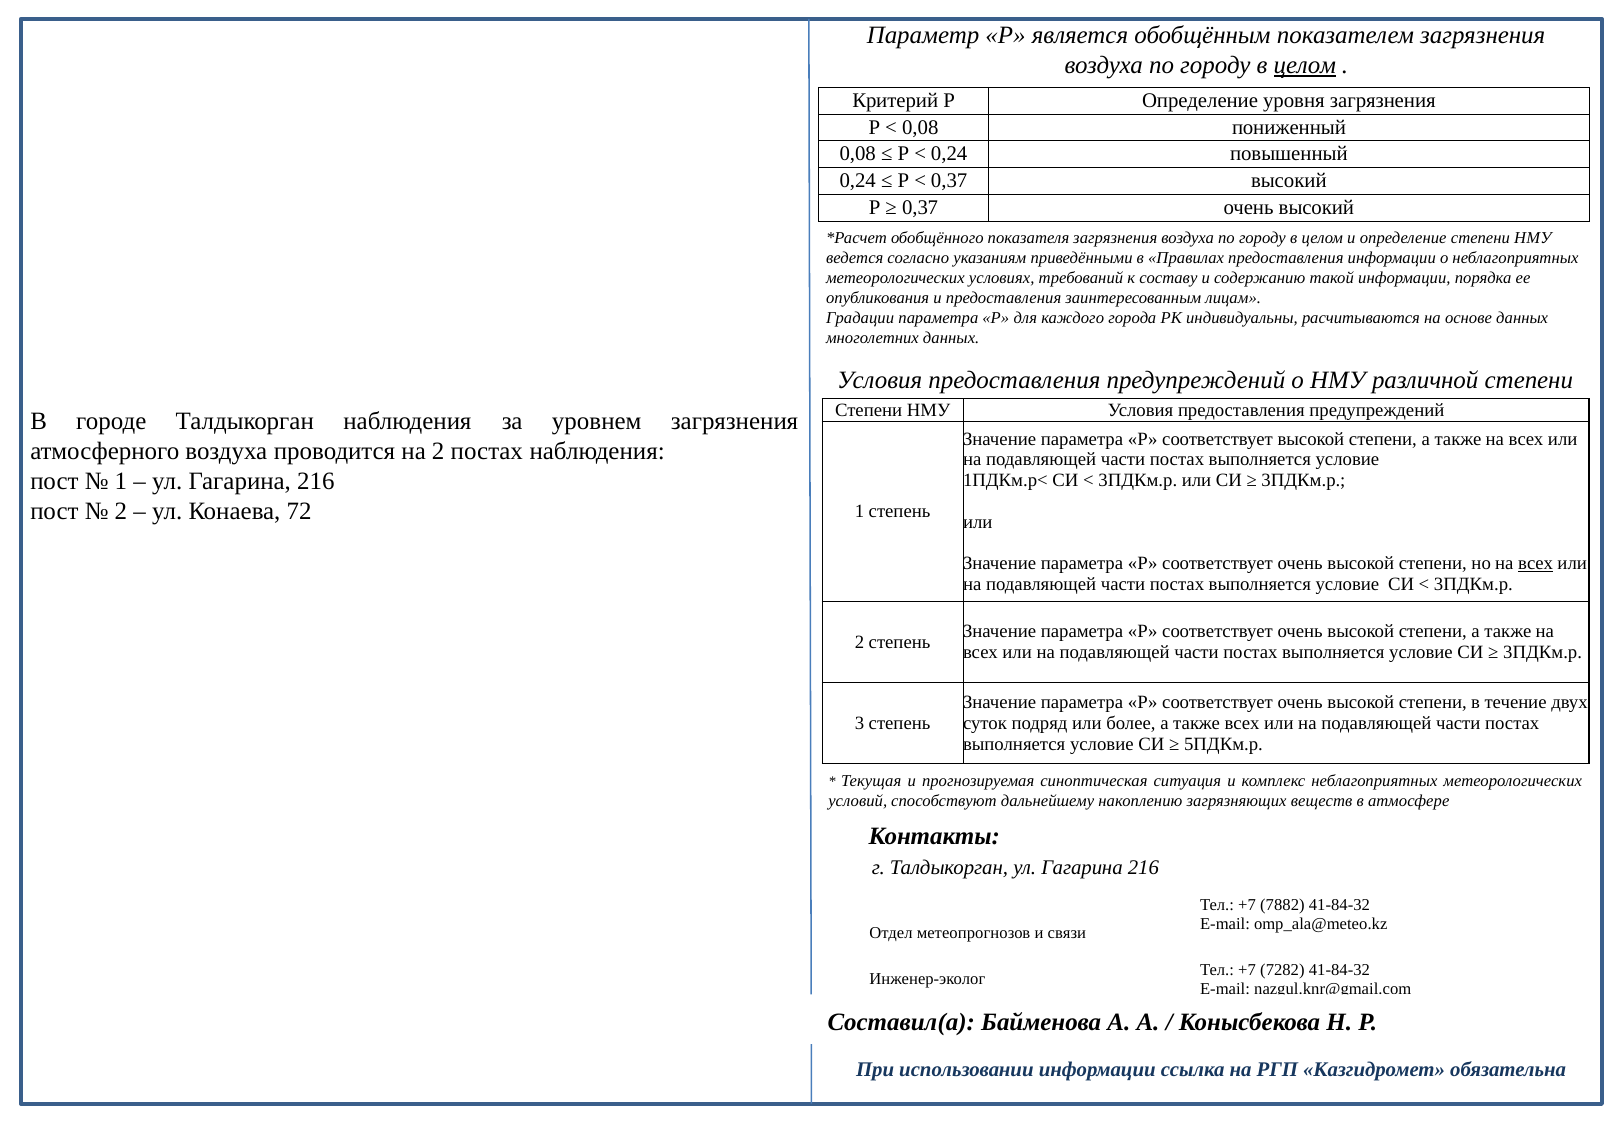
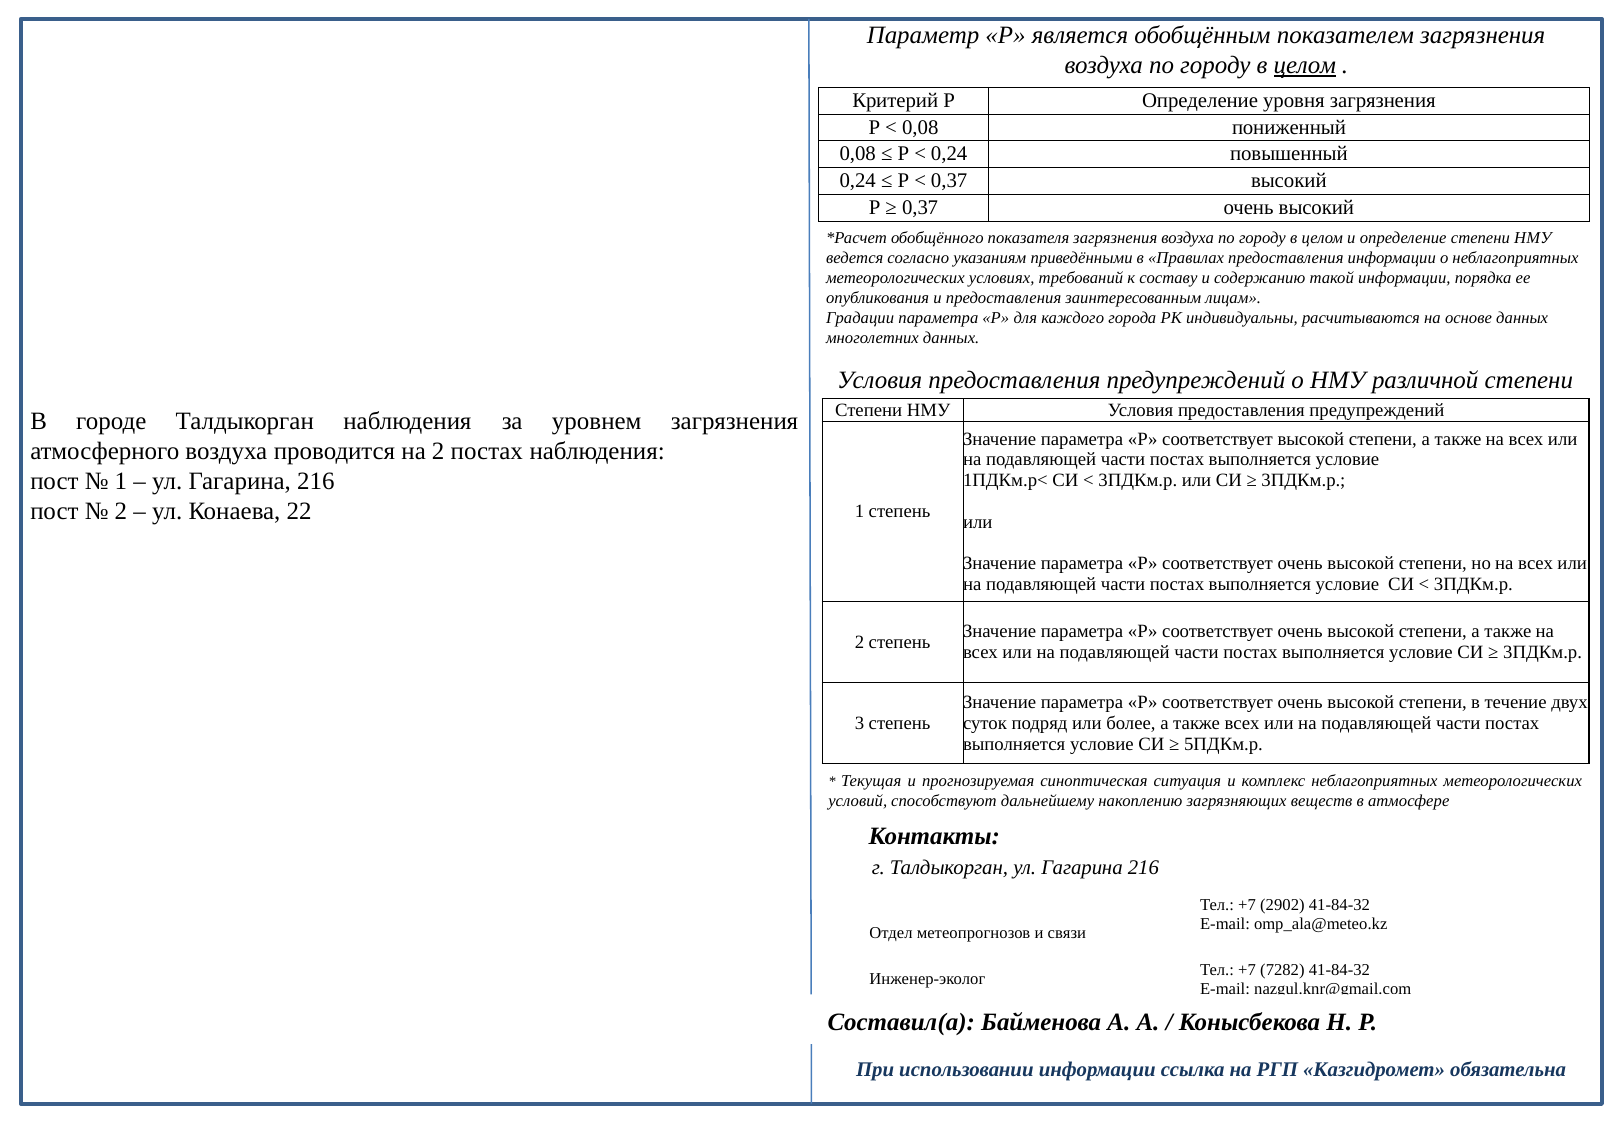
72: 72 -> 22
всех at (1536, 564) underline: present -> none
7882: 7882 -> 2902
